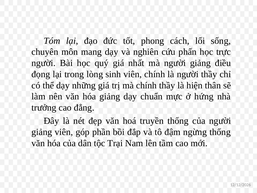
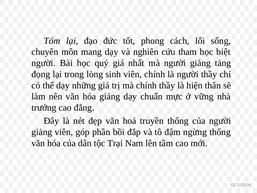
phấn: phấn -> tham
trực: trực -> biệt
điều: điều -> tảng
hứng: hứng -> vững
